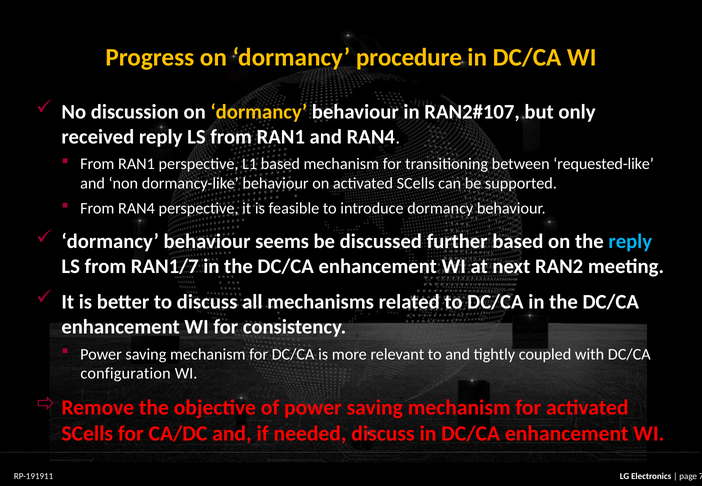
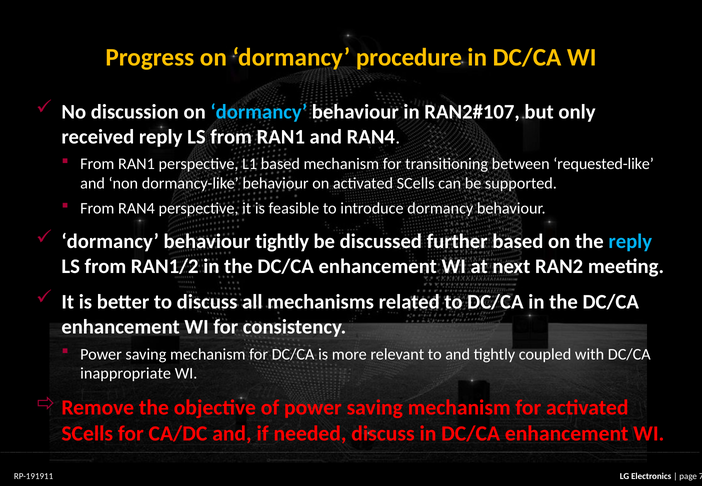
dormancy at (259, 112) colour: yellow -> light blue
behaviour seems: seems -> tightly
RAN1/7: RAN1/7 -> RAN1/2
configuration: configuration -> inappropriate
